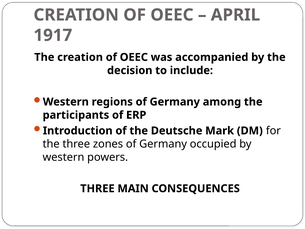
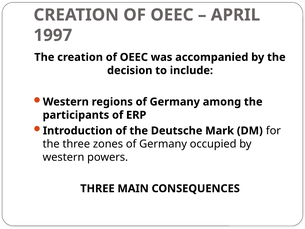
1917: 1917 -> 1997
